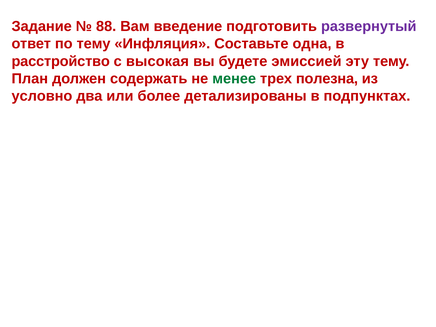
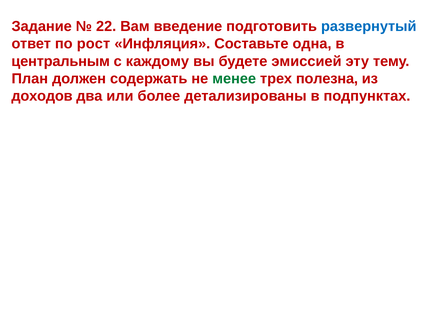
88: 88 -> 22
развернутый colour: purple -> blue
по тему: тему -> рост
расстройство: расстройство -> центральным
высокая: высокая -> каждому
условно: условно -> доходов
